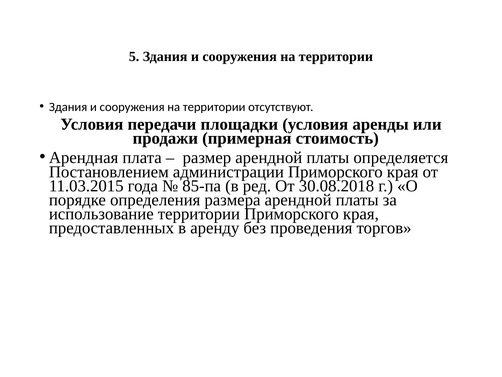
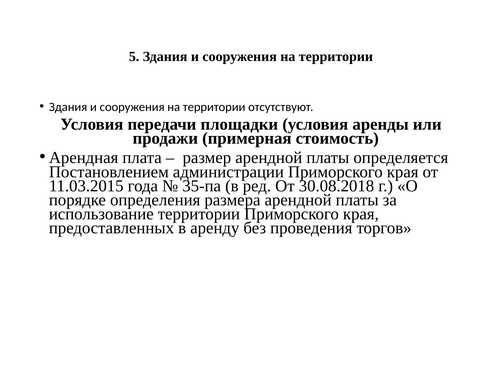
85-па: 85-па -> 35-па
